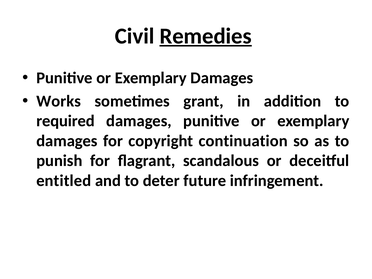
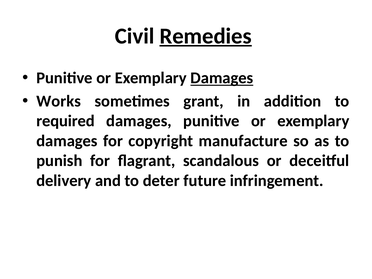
Damages at (222, 78) underline: none -> present
continuation: continuation -> manufacture
entitled: entitled -> delivery
